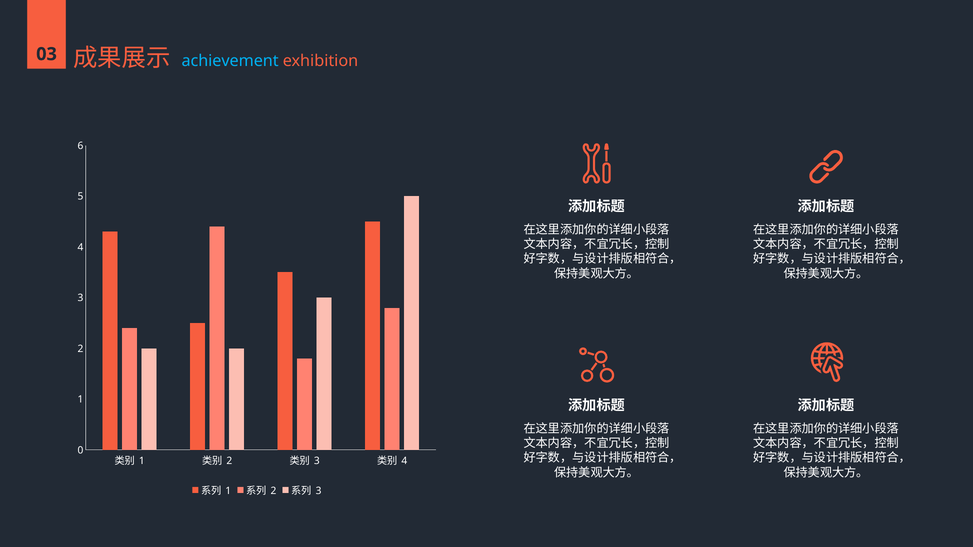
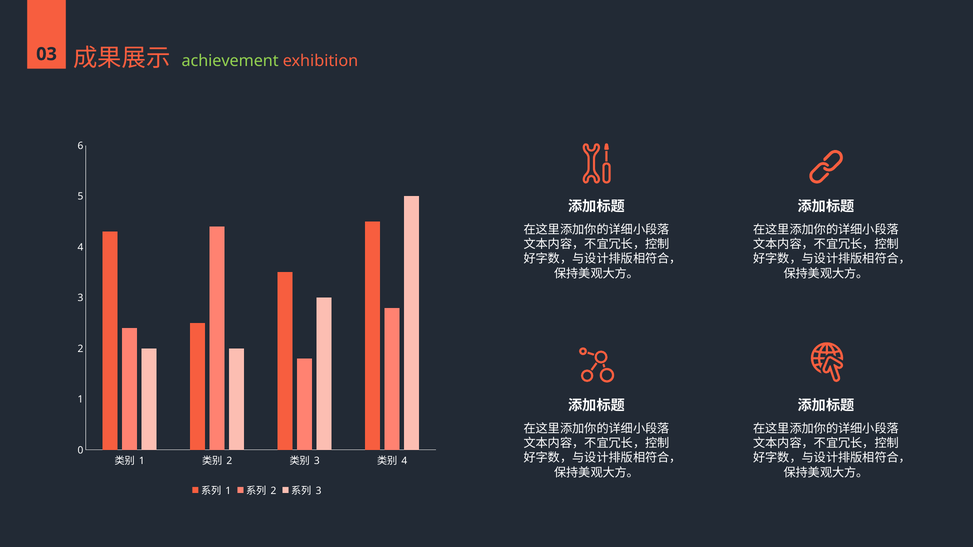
achievement colour: light blue -> light green
